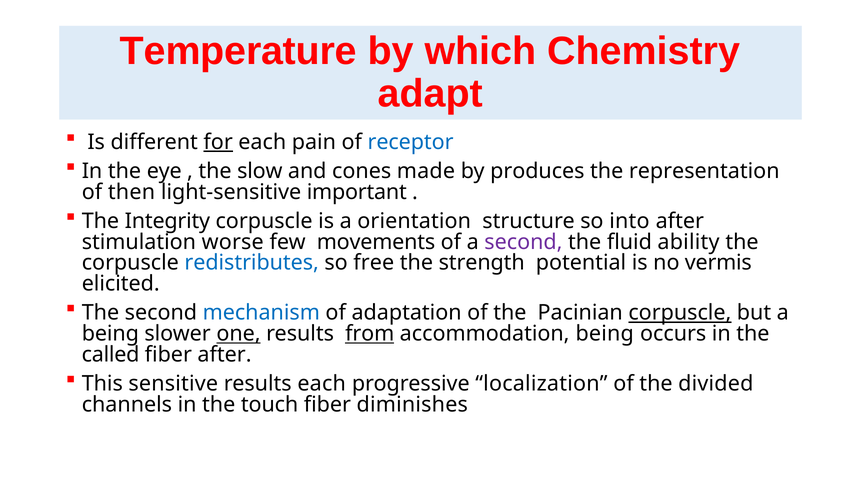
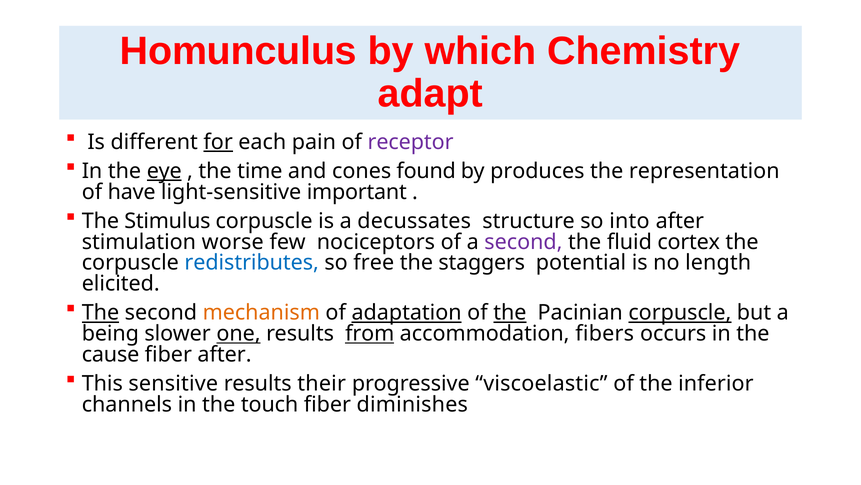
Temperature: Temperature -> Homunculus
receptor colour: blue -> purple
eye underline: none -> present
slow: slow -> time
made: made -> found
then: then -> have
Integrity: Integrity -> Stimulus
orientation: orientation -> decussates
movements: movements -> nociceptors
ability: ability -> cortex
strength: strength -> staggers
vermis: vermis -> length
The at (100, 312) underline: none -> present
mechanism colour: blue -> orange
adaptation underline: none -> present
the at (510, 312) underline: none -> present
accommodation being: being -> fibers
called: called -> cause
results each: each -> their
localization: localization -> viscoelastic
divided: divided -> inferior
